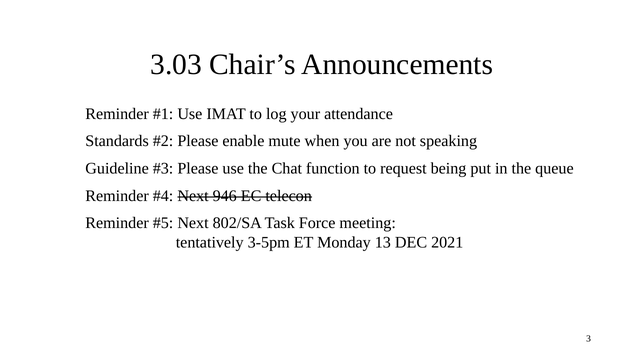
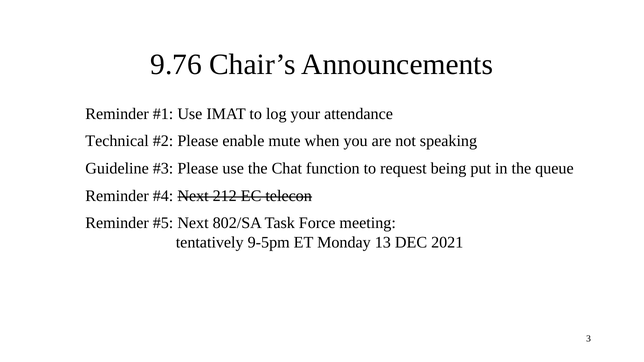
3.03: 3.03 -> 9.76
Standards: Standards -> Technical
946: 946 -> 212
3-5pm: 3-5pm -> 9-5pm
